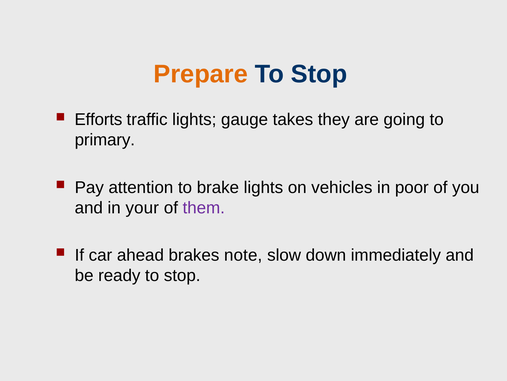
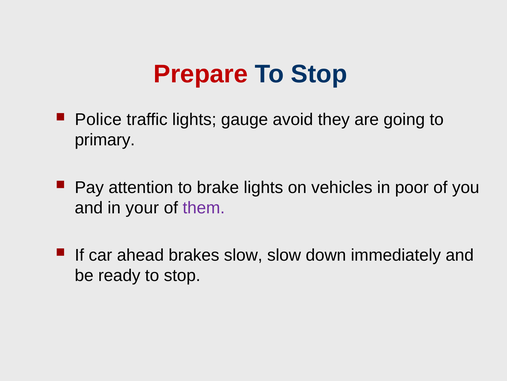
Prepare colour: orange -> red
Efforts: Efforts -> Police
takes: takes -> avoid
brakes note: note -> slow
